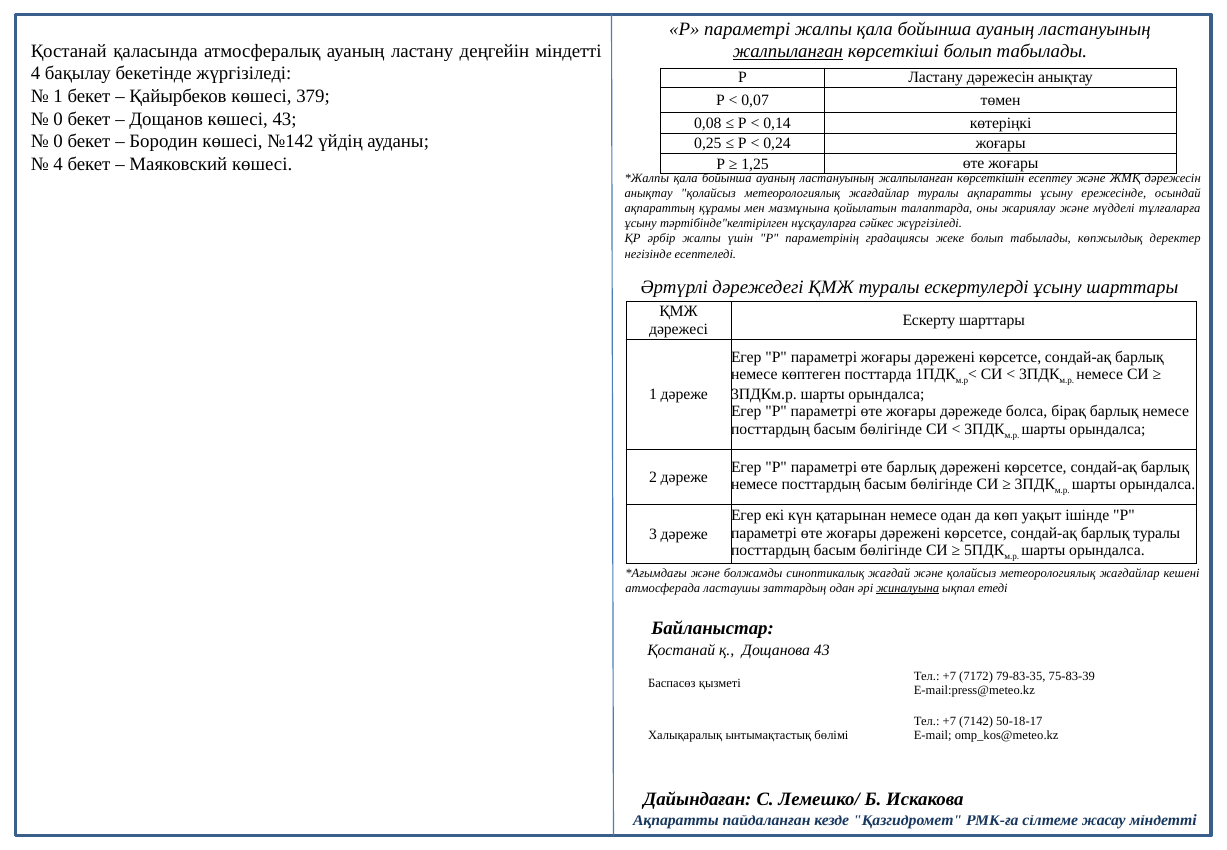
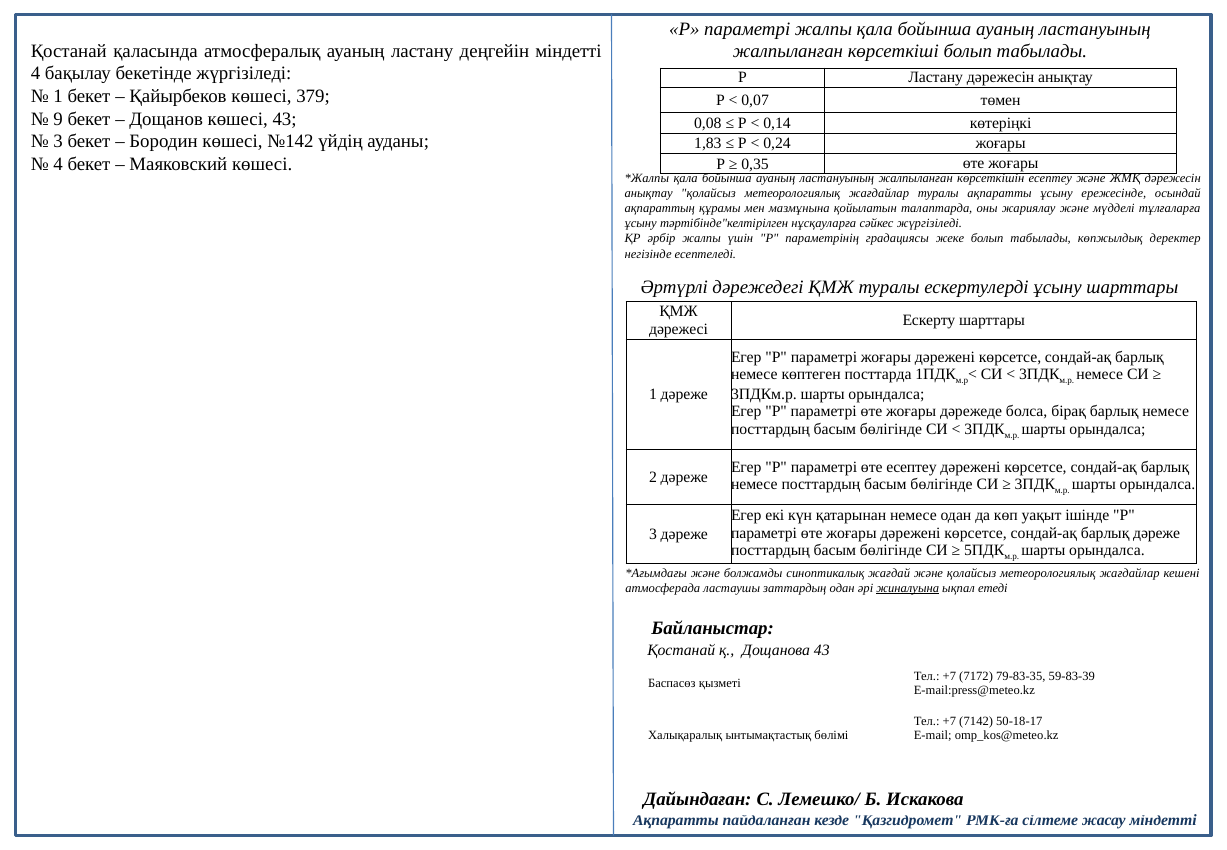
жалпыланған at (788, 52) underline: present -> none
0 at (58, 119): 0 -> 9
0 at (58, 142): 0 -> 3
0,25: 0,25 -> 1,83
1,25: 1,25 -> 0,35
өте барлық: барлық -> есептеу
барлық туралы: туралы -> дәреже
75-83-39: 75-83-39 -> 59-83-39
